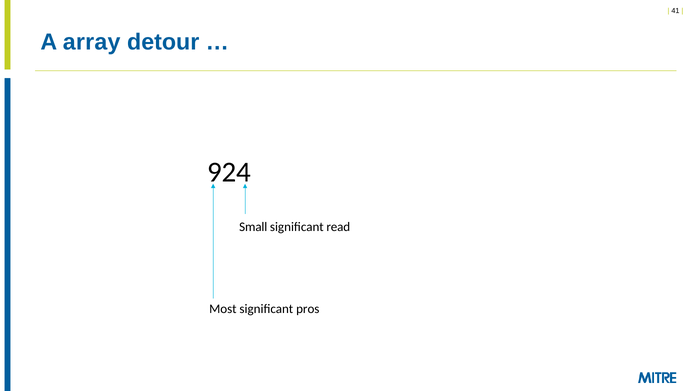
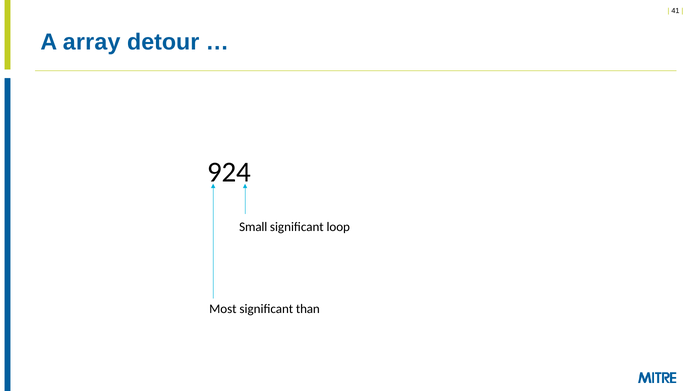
read: read -> loop
pros: pros -> than
